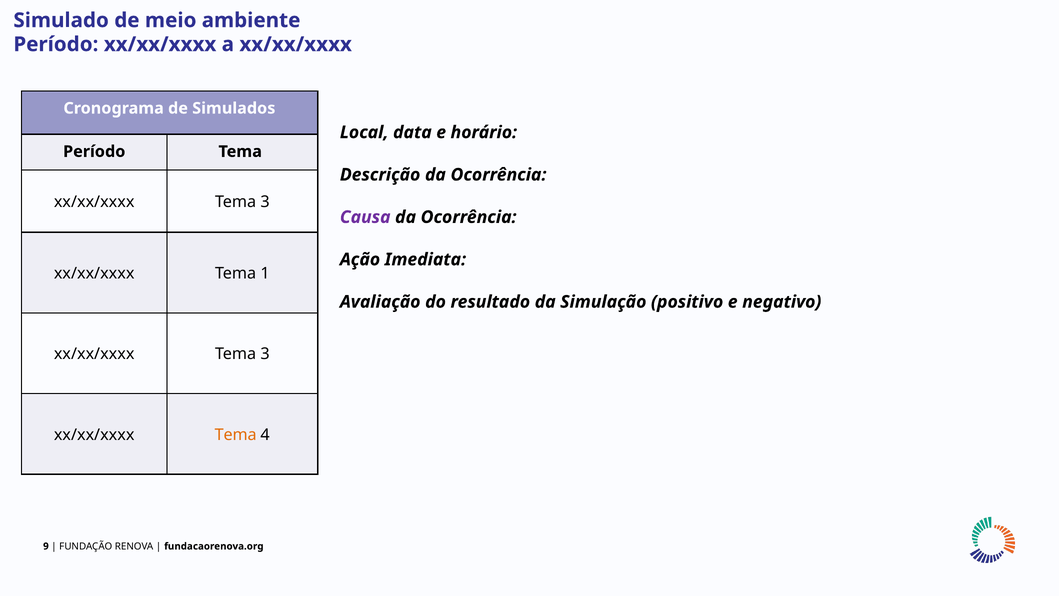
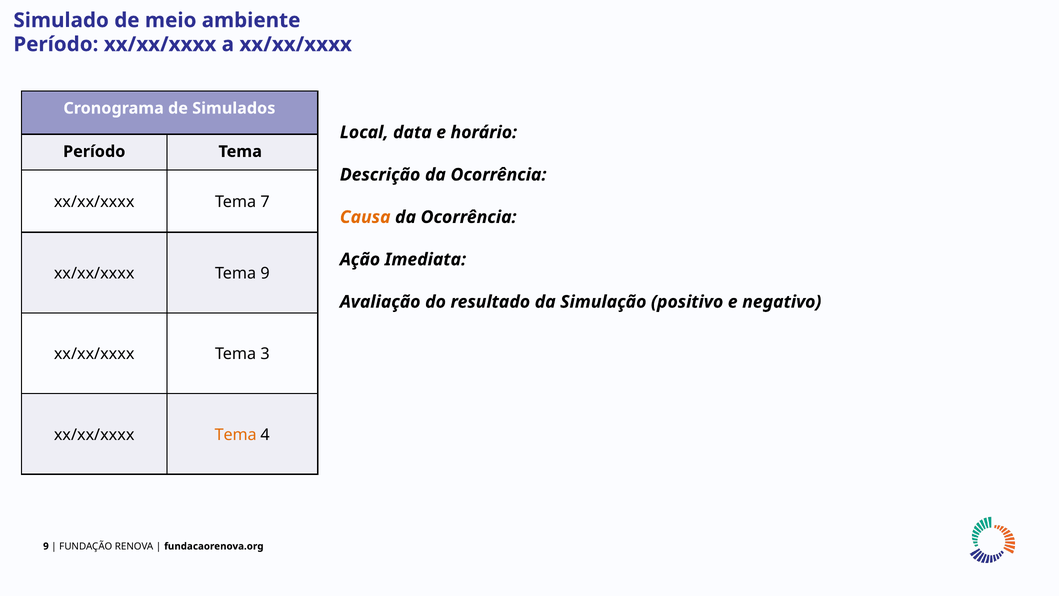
3 at (265, 202): 3 -> 7
Causa colour: purple -> orange
Tema 1: 1 -> 9
